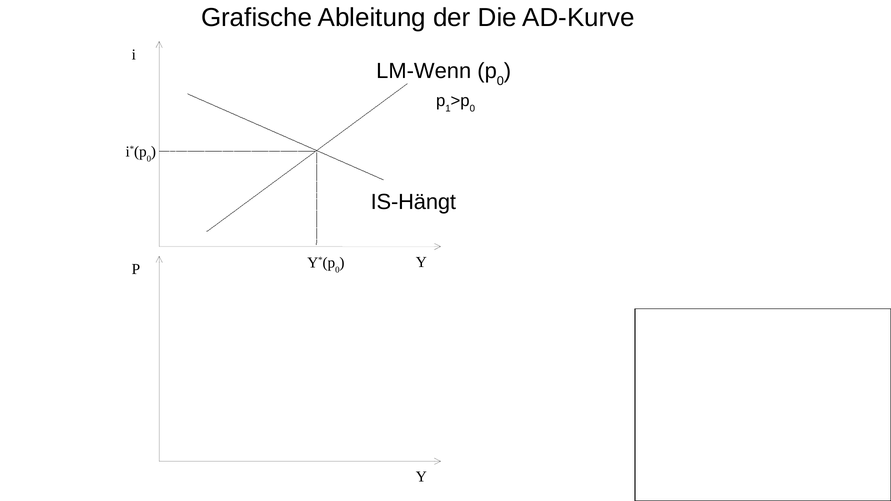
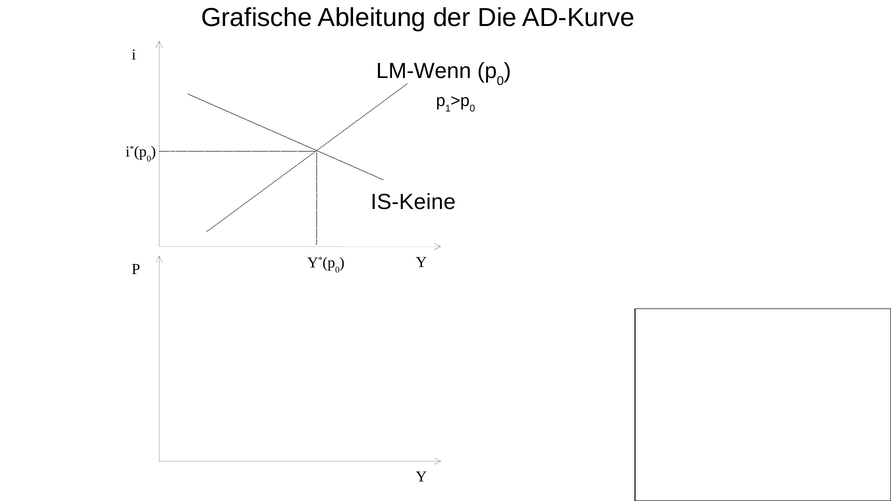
IS-Hängt: IS-Hängt -> IS-Keine
